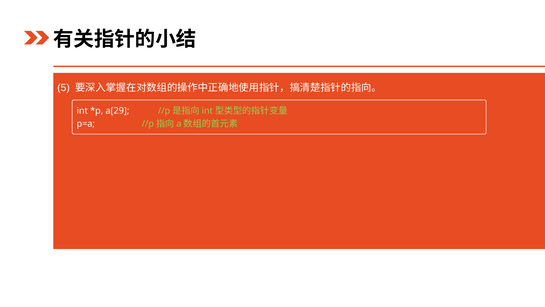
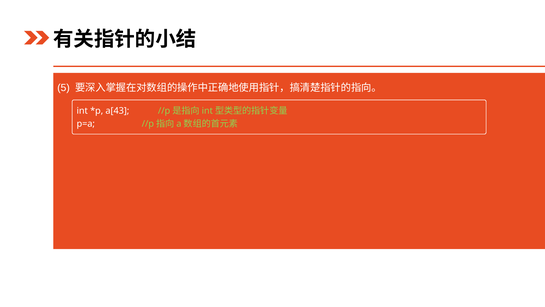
a[29: a[29 -> a[43
